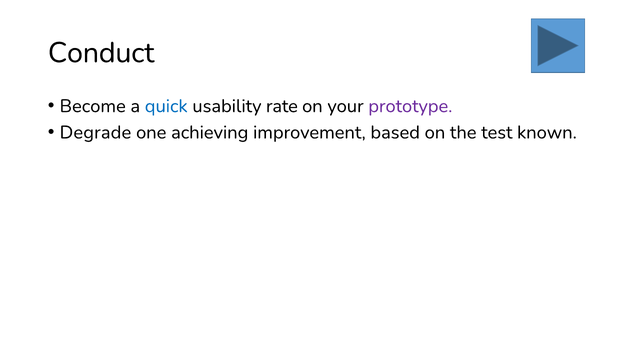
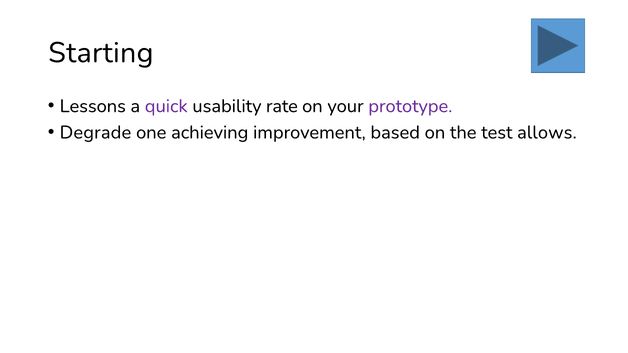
Conduct: Conduct -> Starting
Become: Become -> Lessons
quick colour: blue -> purple
known: known -> allows
